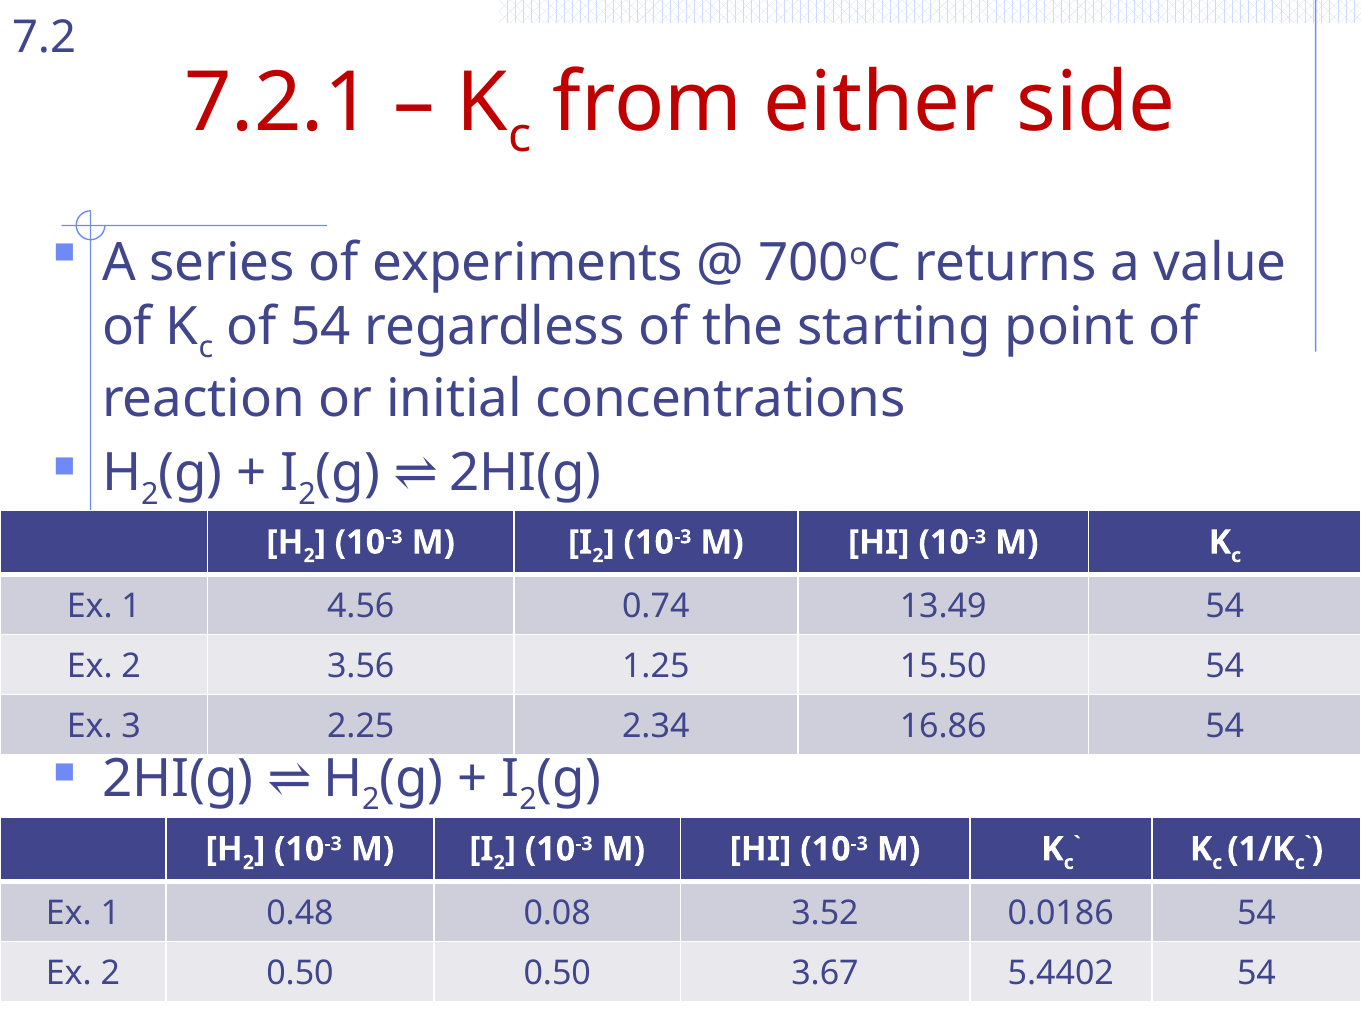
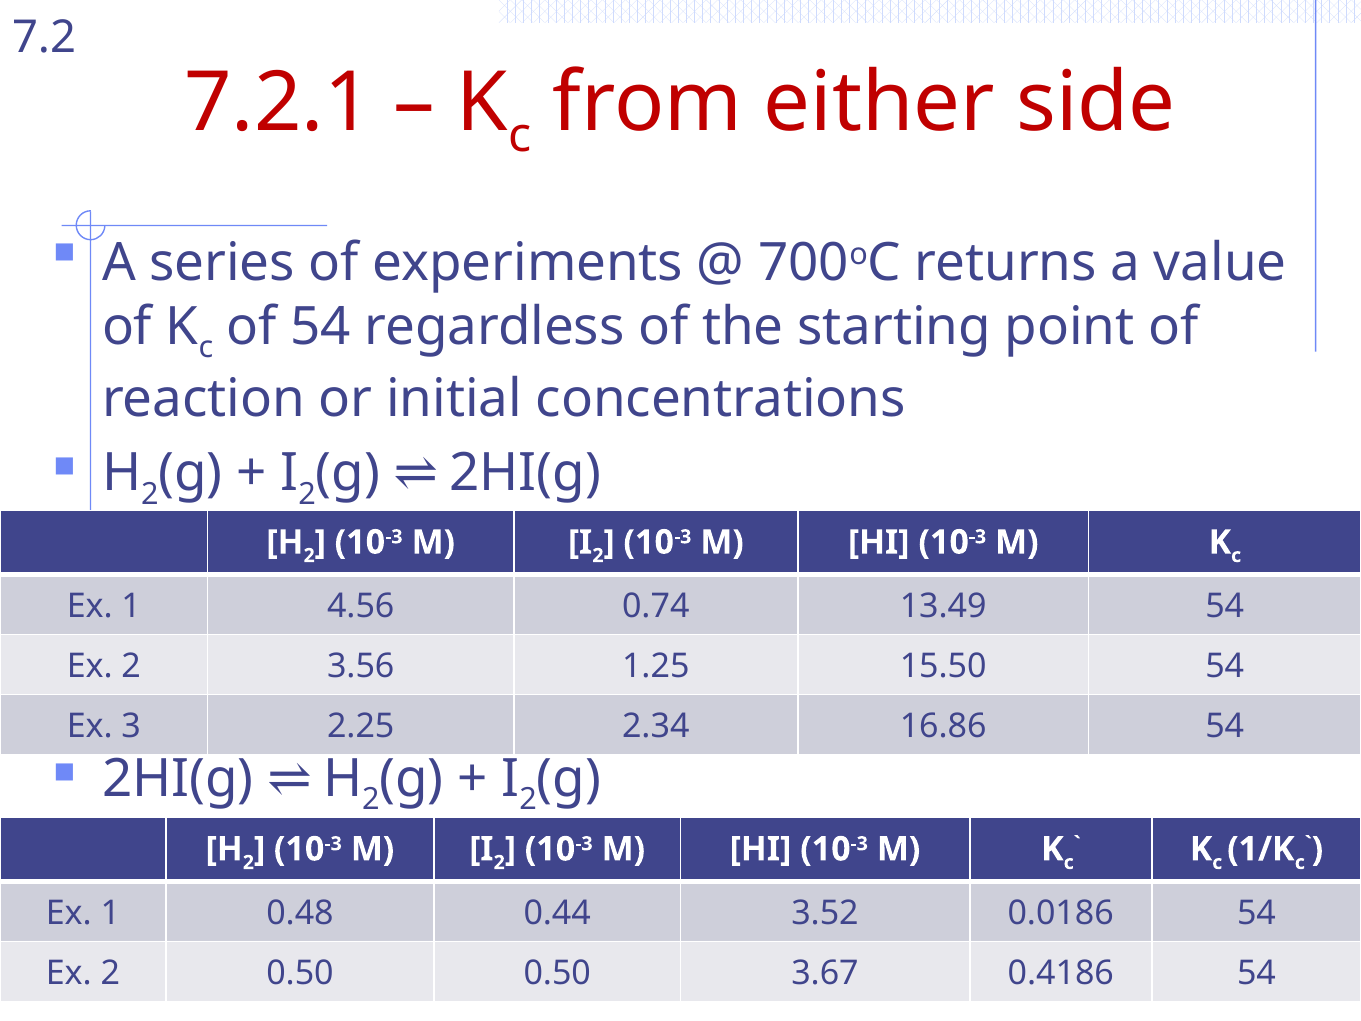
0.08: 0.08 -> 0.44
5.4402: 5.4402 -> 0.4186
